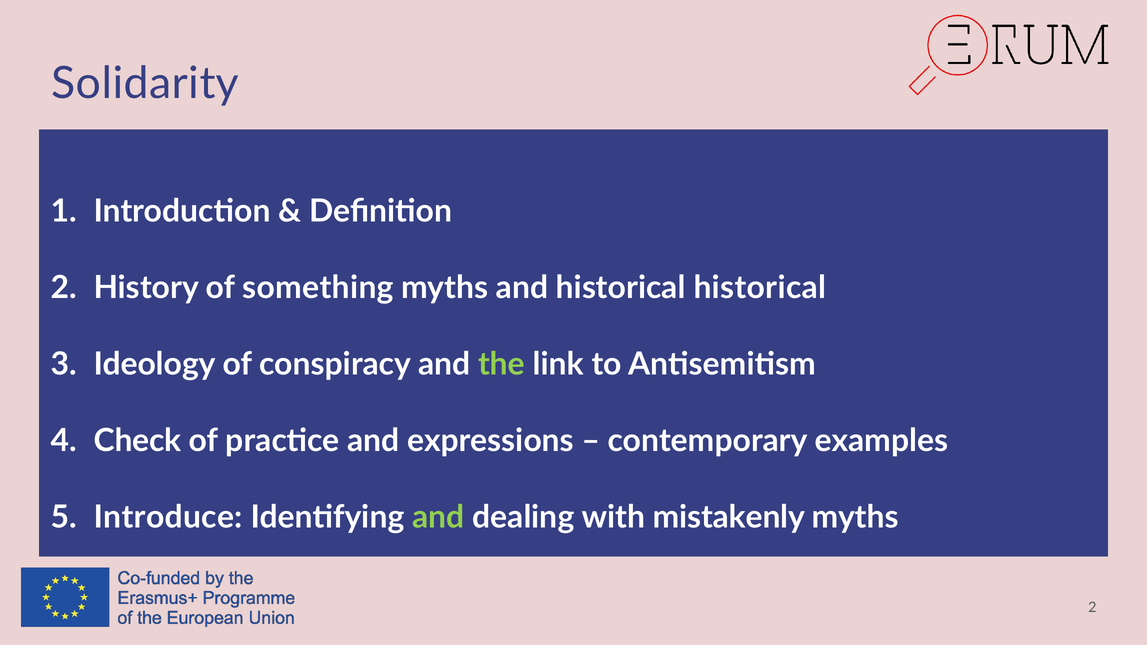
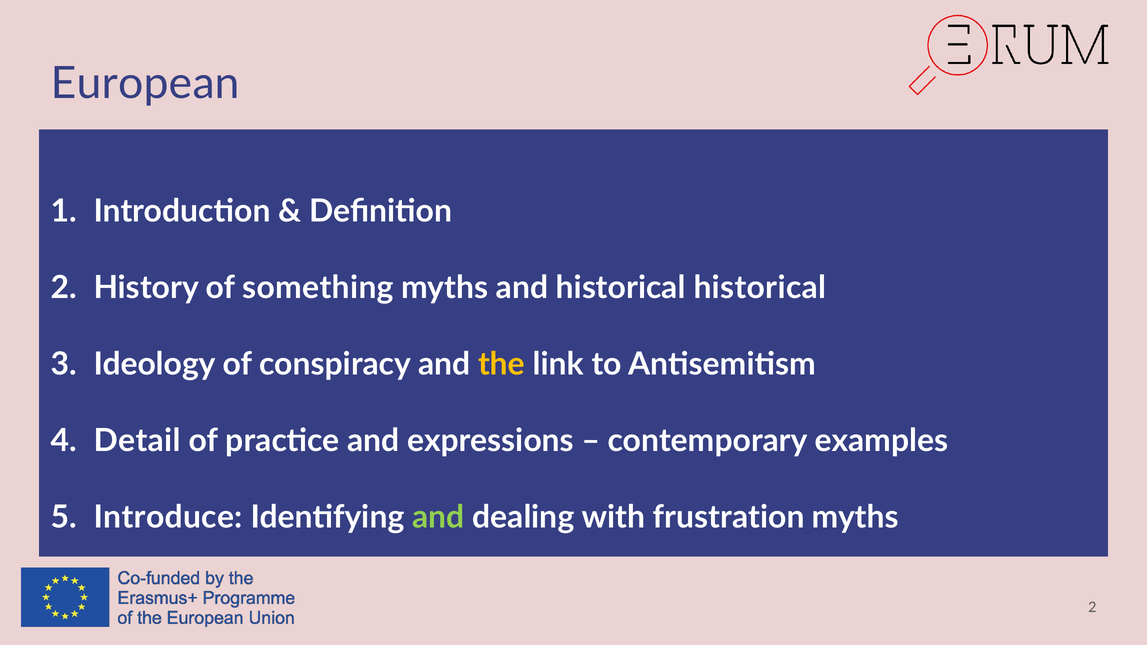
Solidarity: Solidarity -> European
the colour: light green -> yellow
Check: Check -> Detail
mistakenly: mistakenly -> frustration
